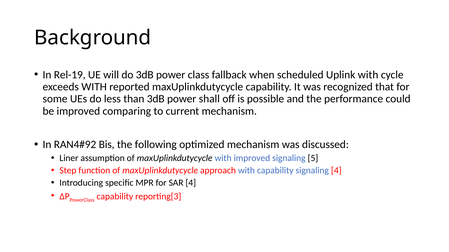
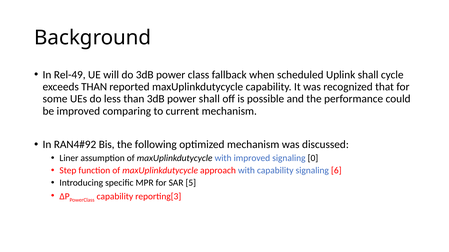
Rel-19: Rel-19 -> Rel-49
Uplink with: with -> shall
exceeds WITH: WITH -> THAN
5: 5 -> 0
signaling 4: 4 -> 6
SAR 4: 4 -> 5
